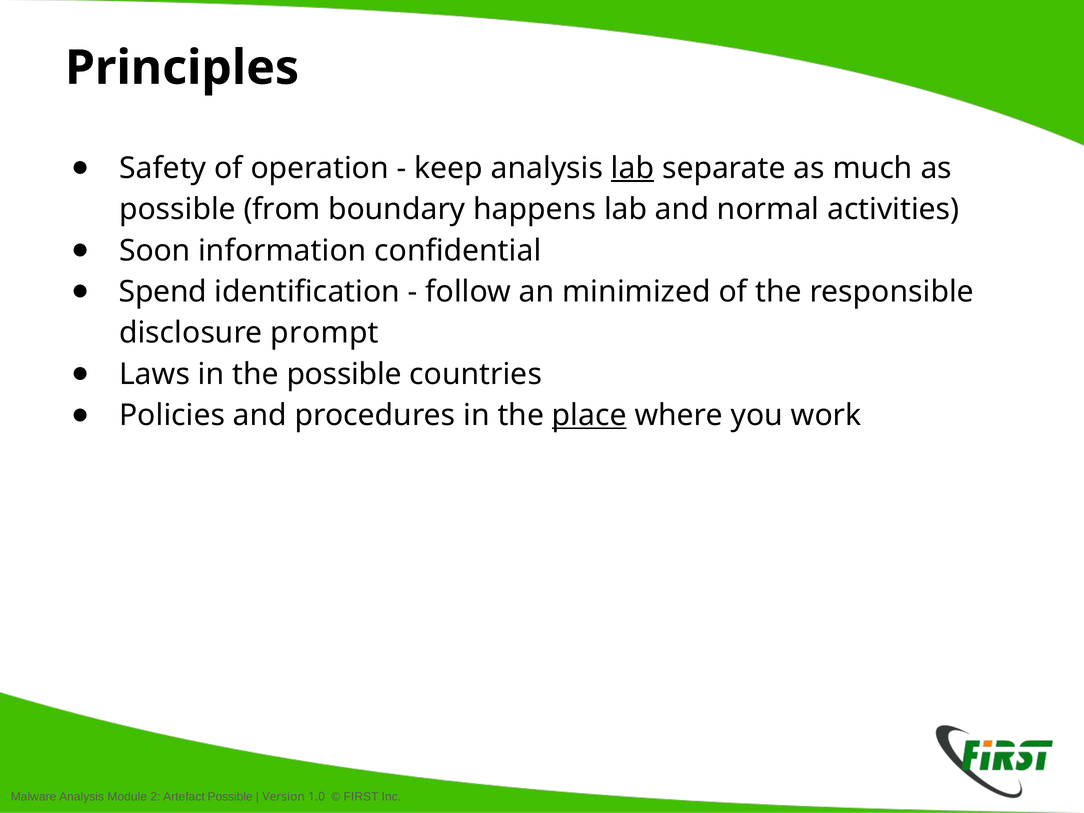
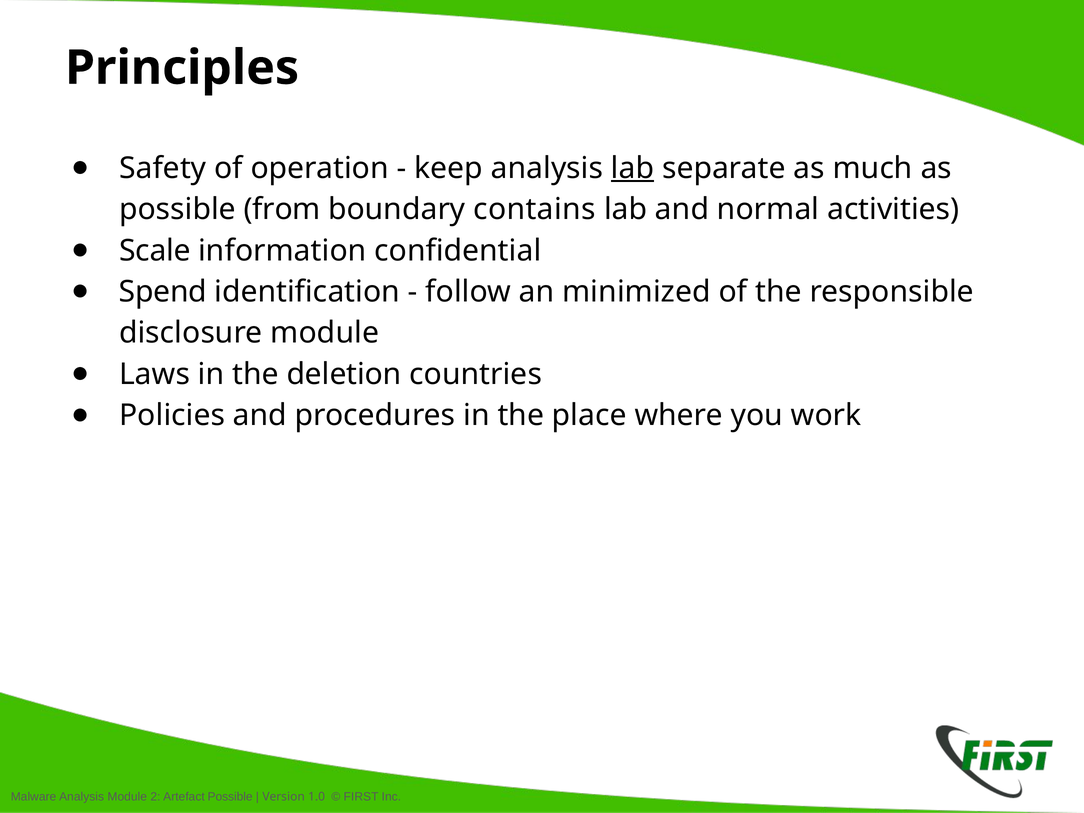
happens: happens -> contains
Soon: Soon -> Scale
disclosure prompt: prompt -> module
the possible: possible -> deletion
place underline: present -> none
